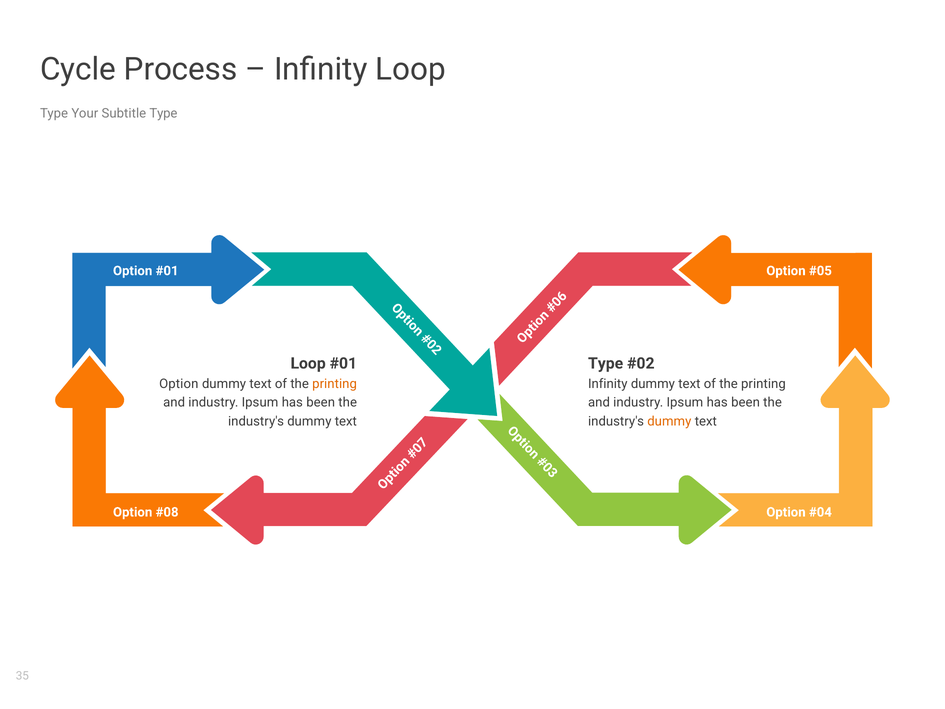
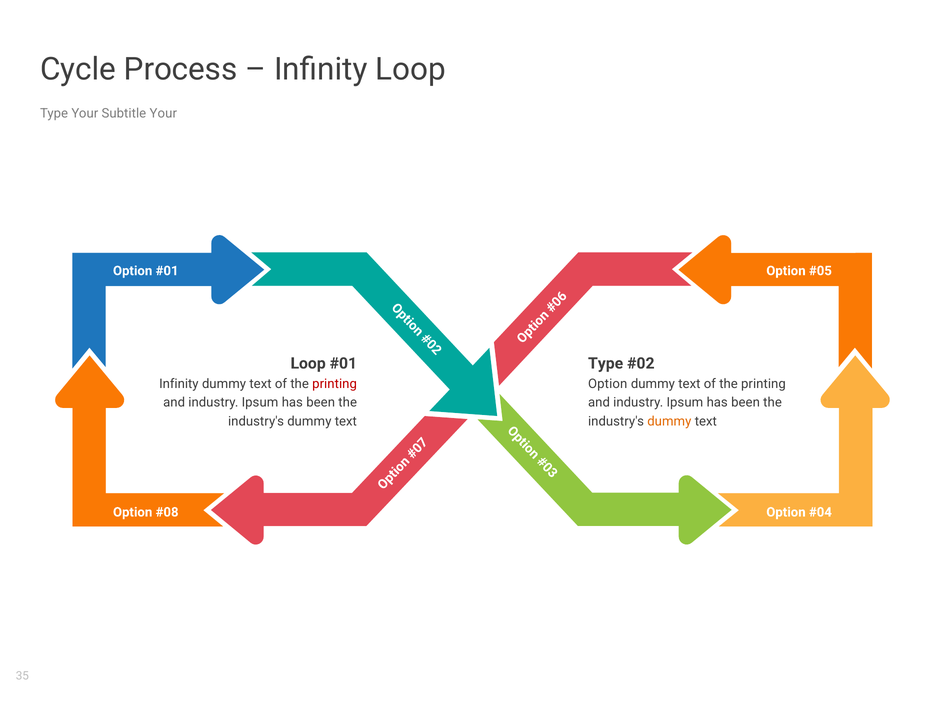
Subtitle Type: Type -> Your
Option at (179, 384): Option -> Infinity
printing at (335, 384) colour: orange -> red
Infinity at (608, 384): Infinity -> Option
